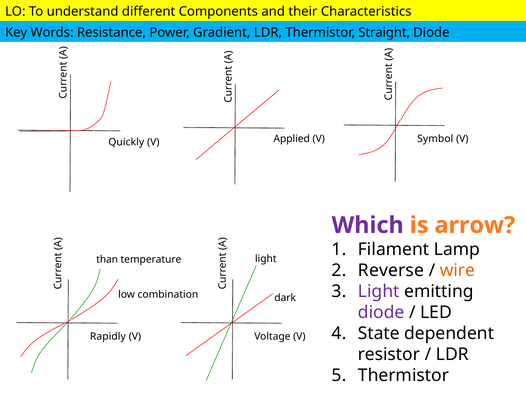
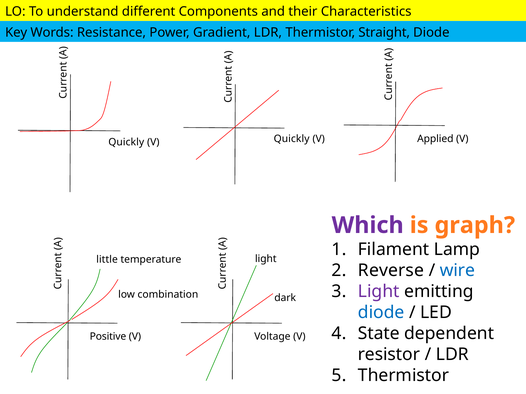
Applied at (292, 139): Applied -> Quickly
Symbol: Symbol -> Applied
arrow: arrow -> graph
than: than -> little
wire colour: orange -> blue
diode at (381, 313) colour: purple -> blue
Rapidly: Rapidly -> Positive
